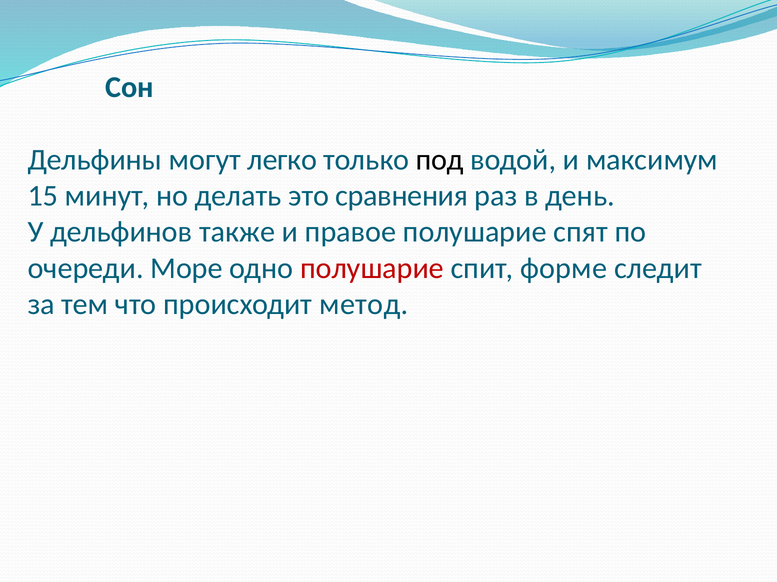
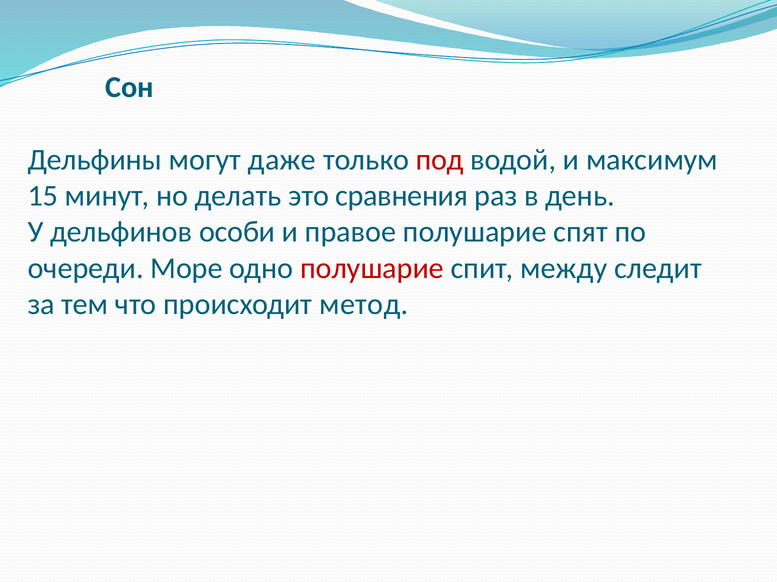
легко: легко -> даже
под colour: black -> red
также: также -> особи
форме: форме -> между
